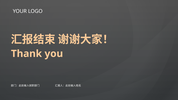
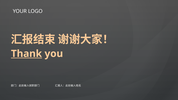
Thank underline: none -> present
